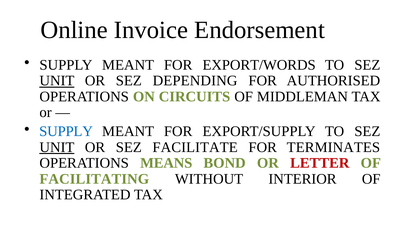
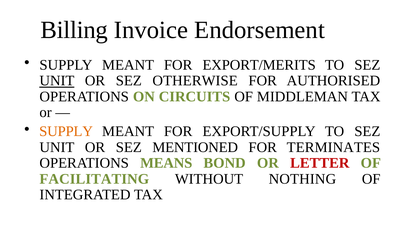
Online: Online -> Billing
EXPORT/WORDS: EXPORT/WORDS -> EXPORT/MERITS
DEPENDING: DEPENDING -> OTHERWISE
SUPPLY at (66, 131) colour: blue -> orange
UNIT at (57, 147) underline: present -> none
FACILITATE: FACILITATE -> MENTIONED
INTERIOR: INTERIOR -> NOTHING
